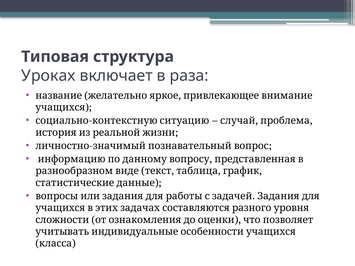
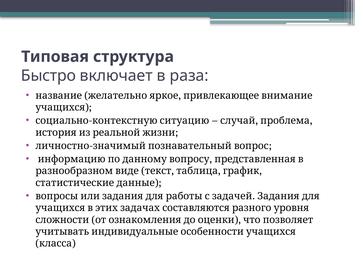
Уроках: Уроках -> Быстро
